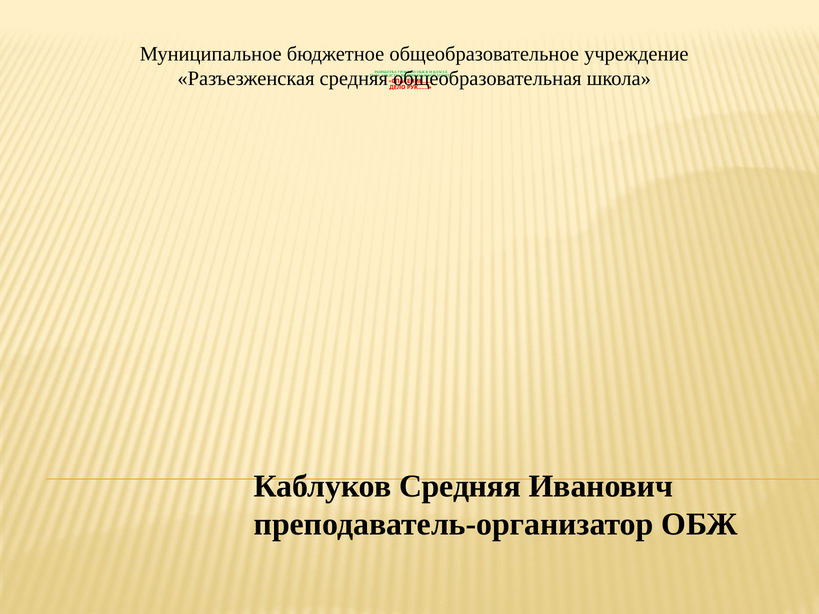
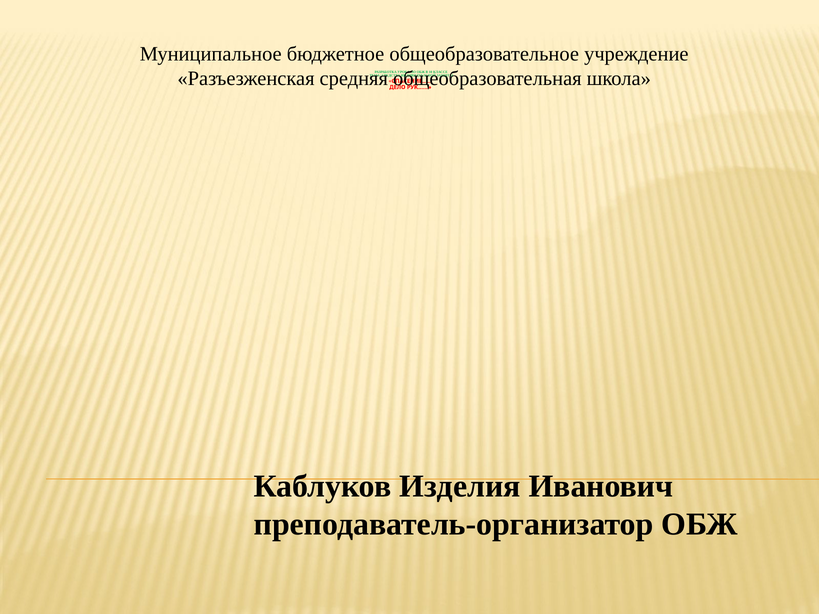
Каблуков Средняя: Средняя -> Изделия
